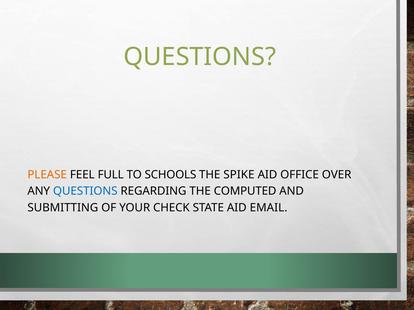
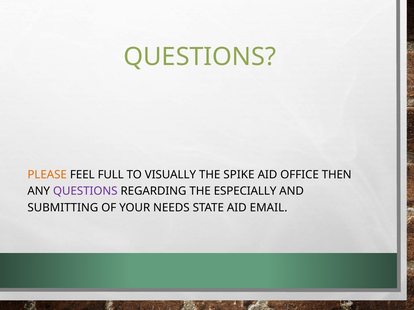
SCHOOLS: SCHOOLS -> VISUALLY
OVER: OVER -> THEN
QUESTIONS at (85, 191) colour: blue -> purple
COMPUTED: COMPUTED -> ESPECIALLY
CHECK: CHECK -> NEEDS
